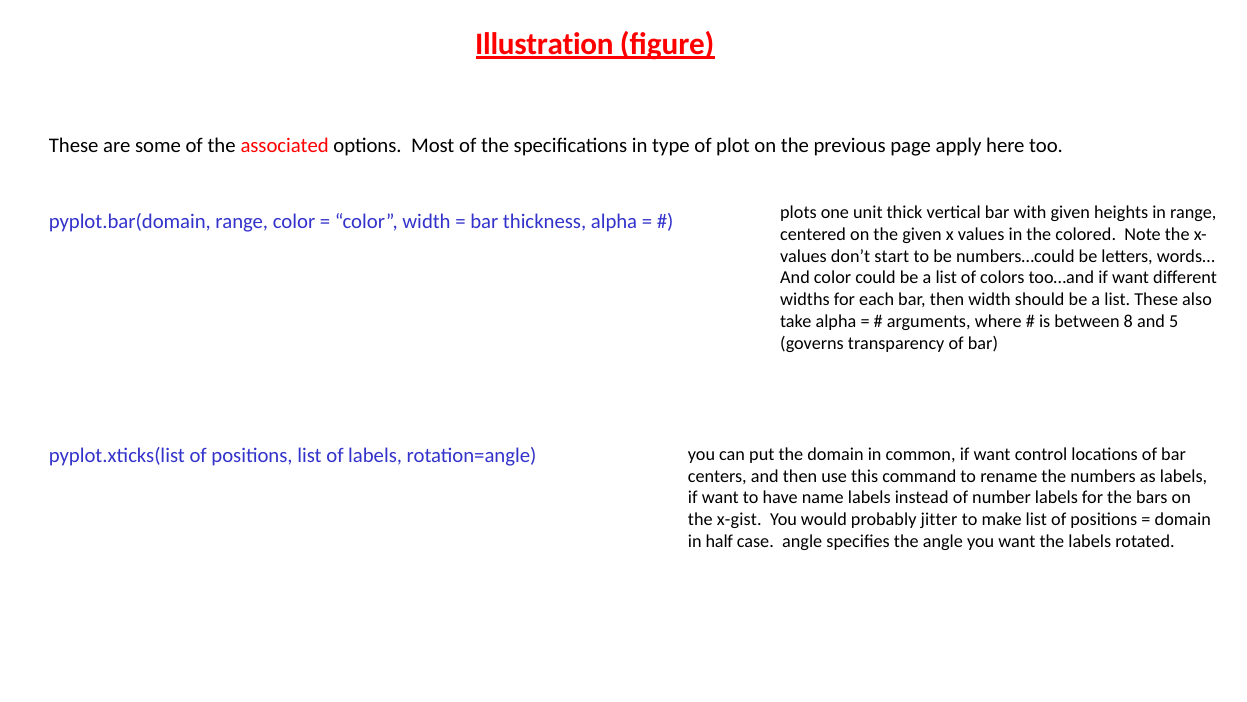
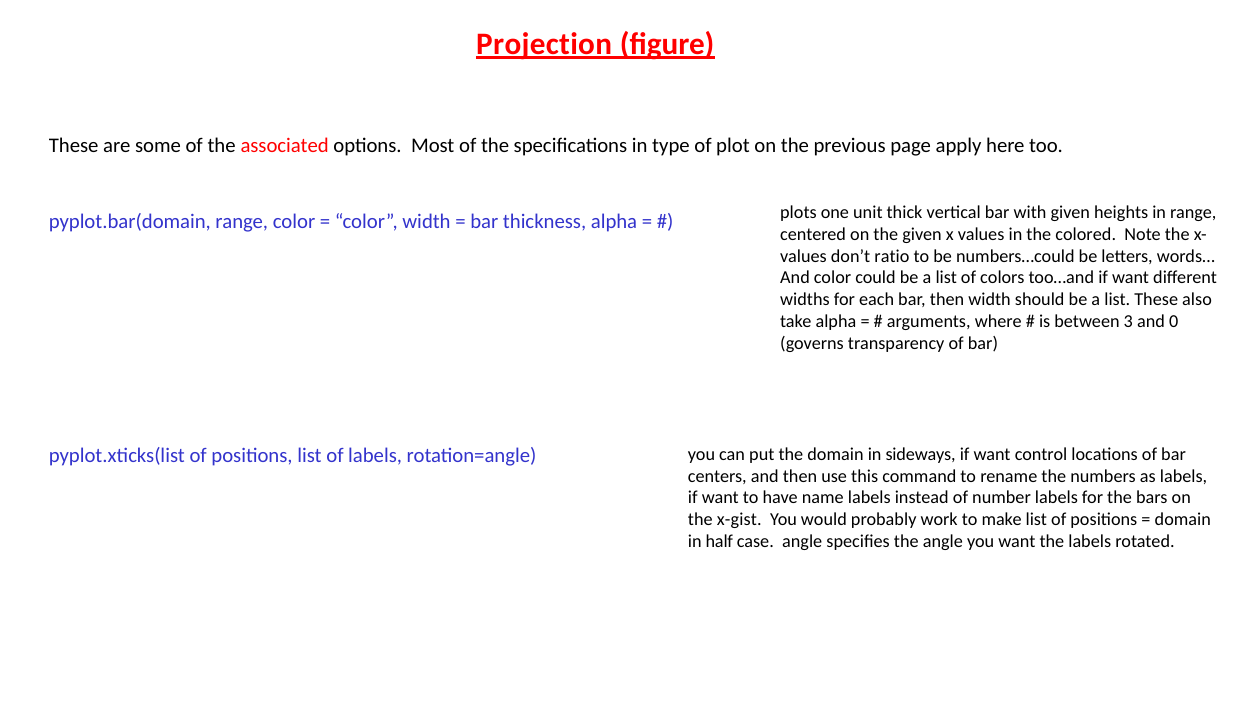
Illustration: Illustration -> Projection
start: start -> ratio
8: 8 -> 3
5: 5 -> 0
common: common -> sideways
jitter: jitter -> work
